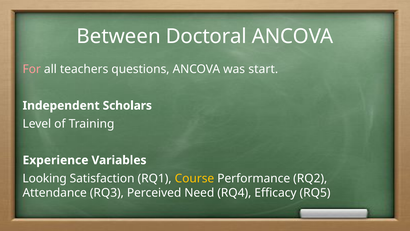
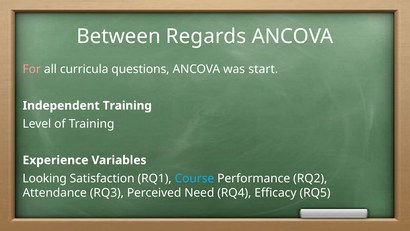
Doctoral: Doctoral -> Regards
teachers: teachers -> curricula
Independent Scholars: Scholars -> Training
Course colour: yellow -> light blue
